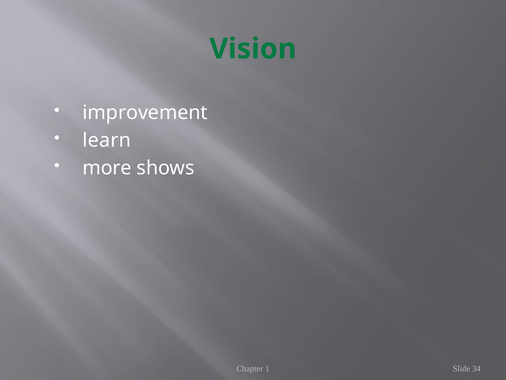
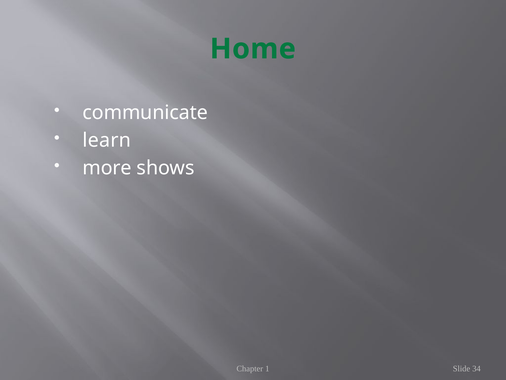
Vision: Vision -> Home
improvement: improvement -> communicate
